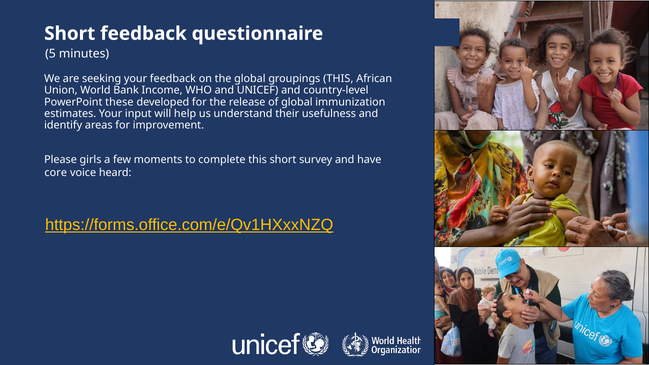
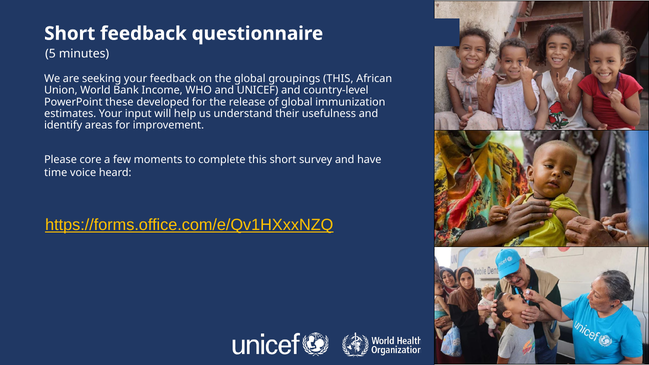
girls: girls -> core
core: core -> time
